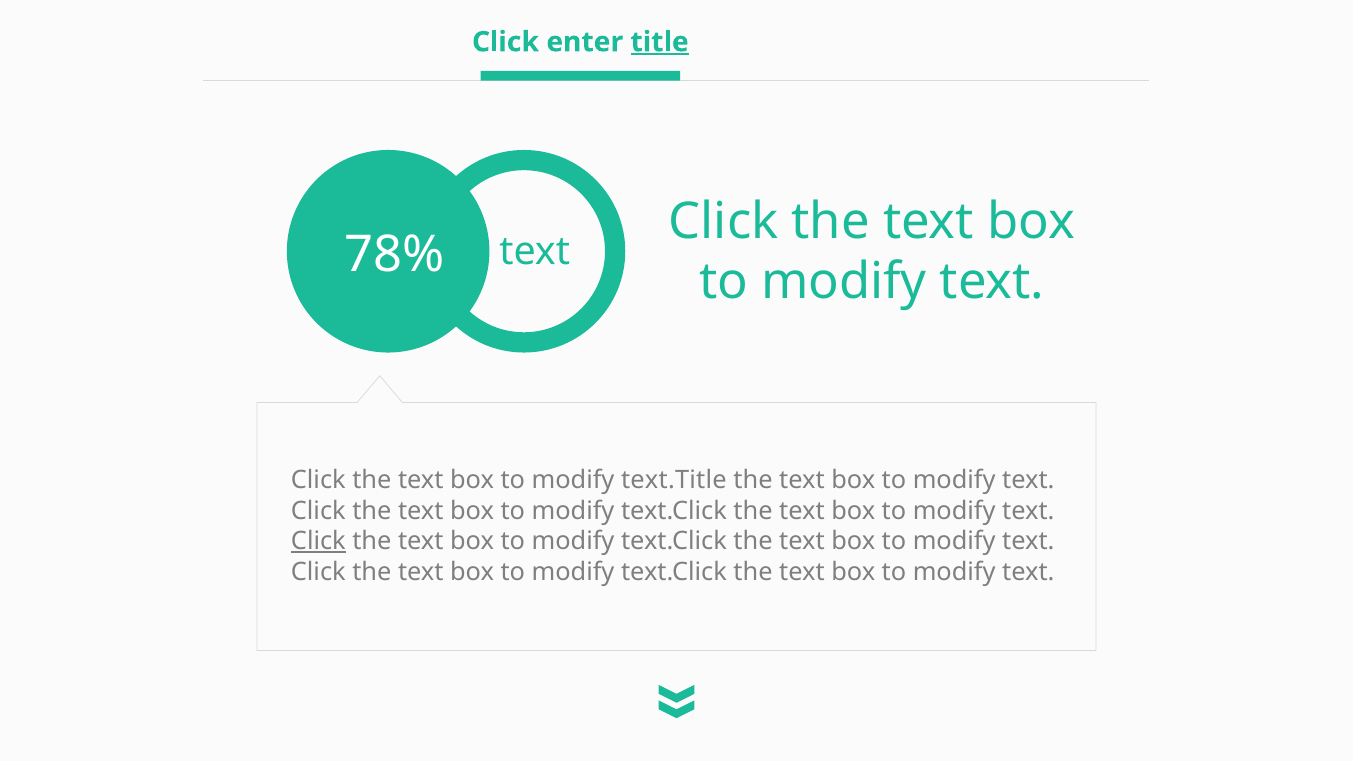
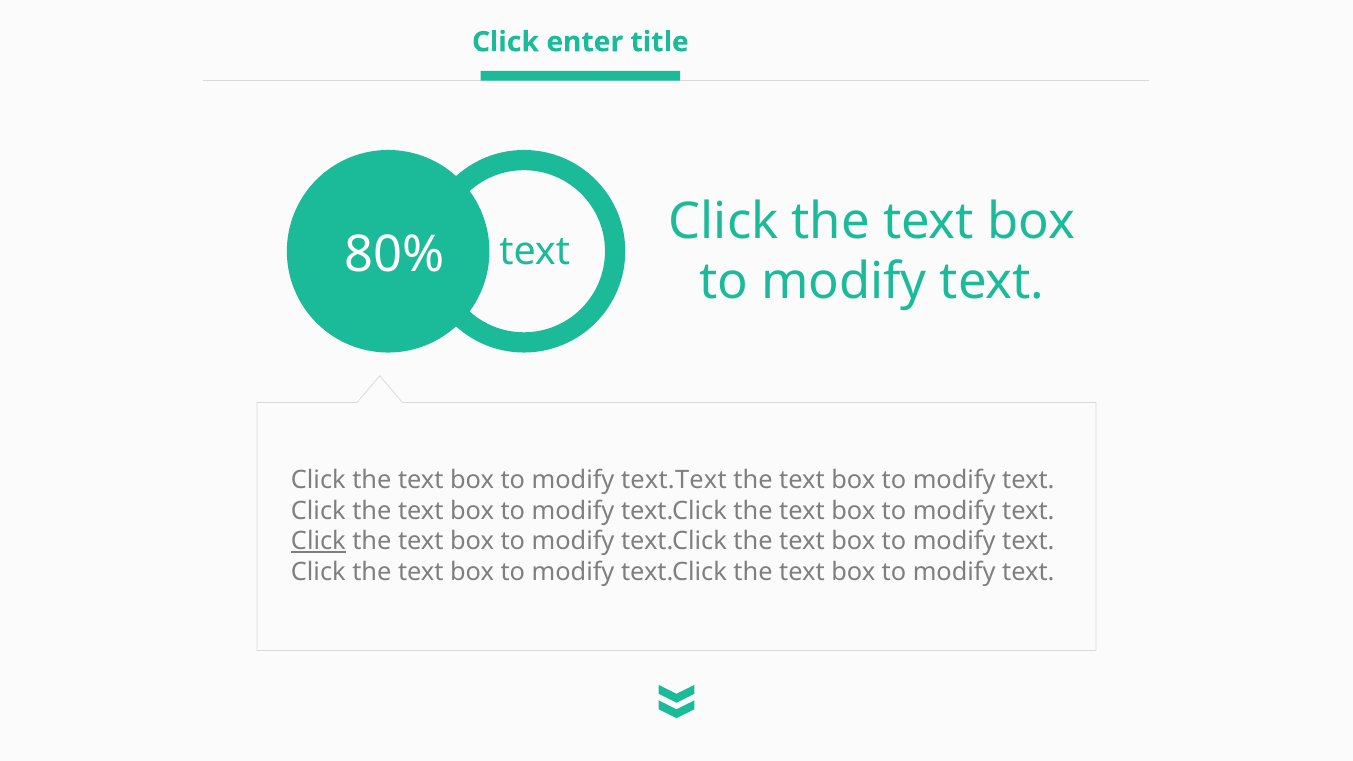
title underline: present -> none
78%: 78% -> 80%
text.Title: text.Title -> text.Text
